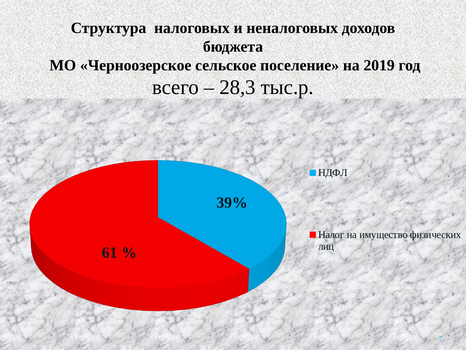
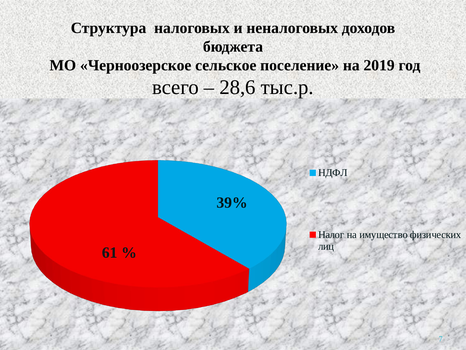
28,3: 28,3 -> 28,6
